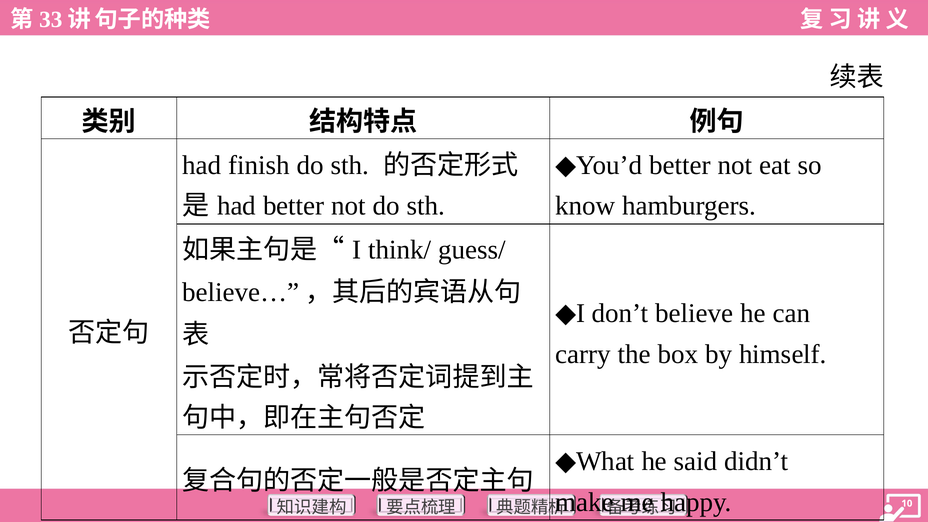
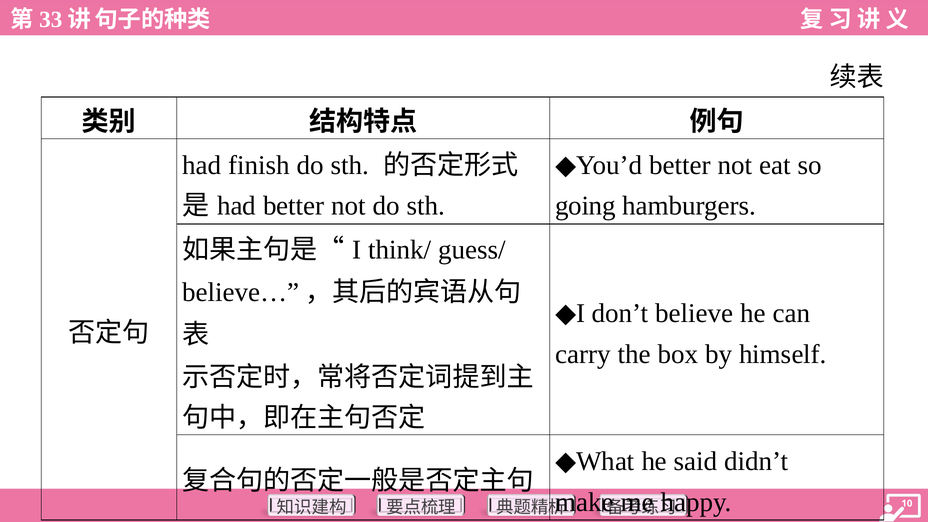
know: know -> going
